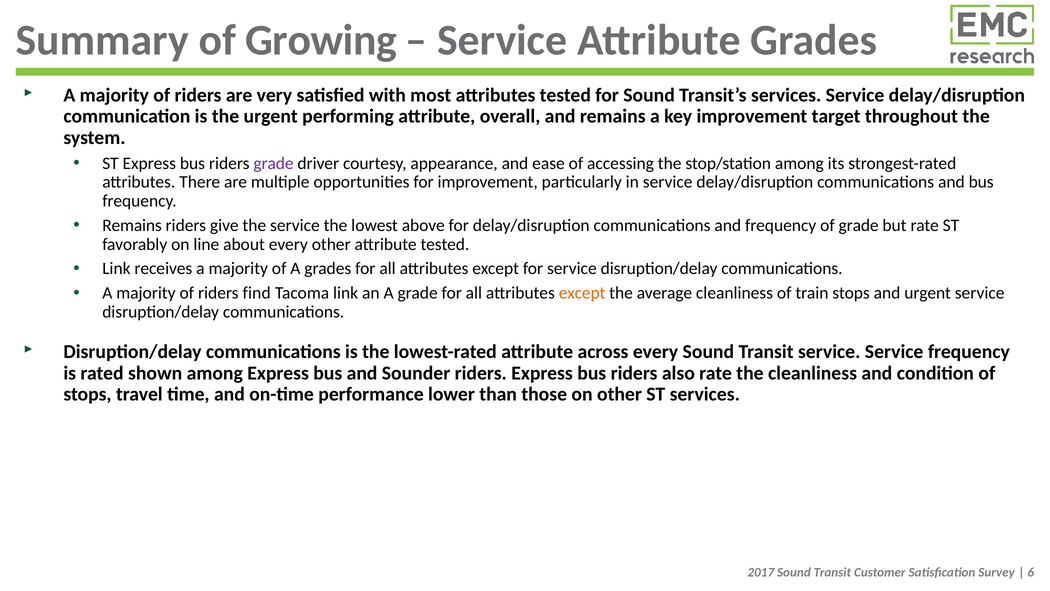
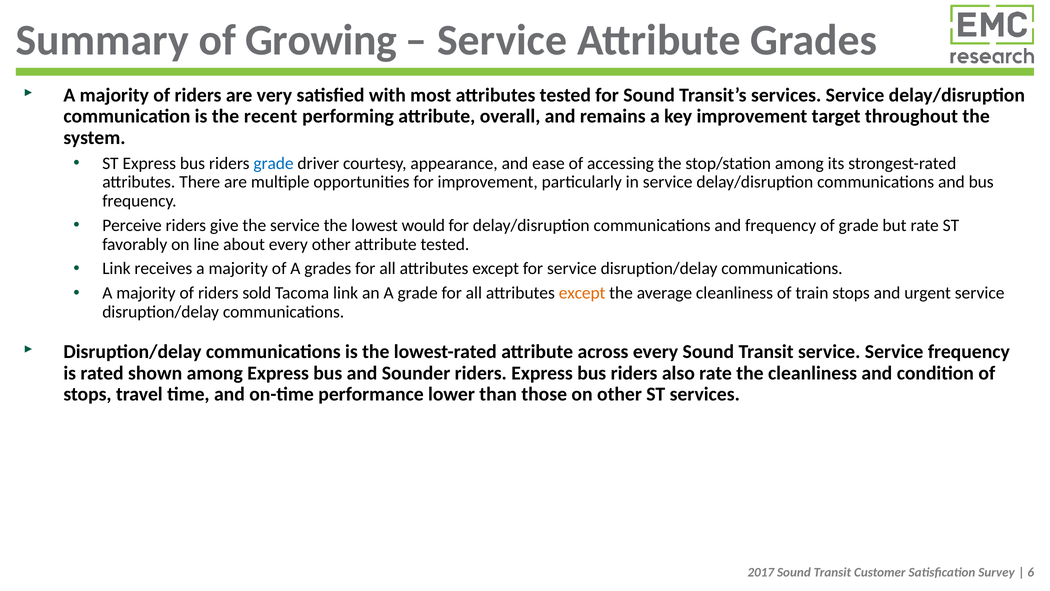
the urgent: urgent -> recent
grade at (274, 163) colour: purple -> blue
Remains at (132, 225): Remains -> Perceive
above: above -> would
find: find -> sold
